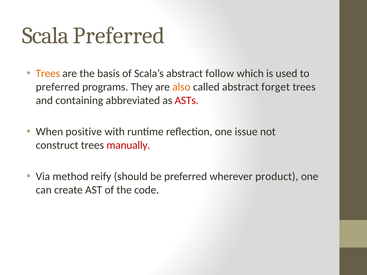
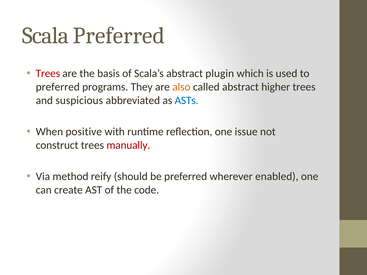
Trees at (48, 74) colour: orange -> red
follow: follow -> plugin
forget: forget -> higher
containing: containing -> suspicious
ASTs colour: red -> blue
product: product -> enabled
